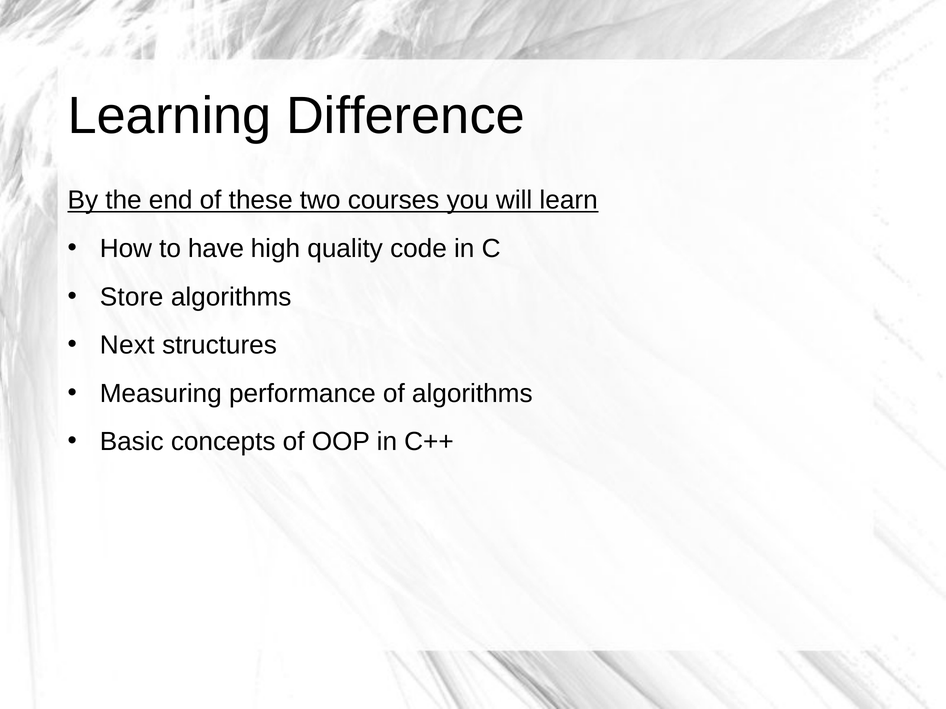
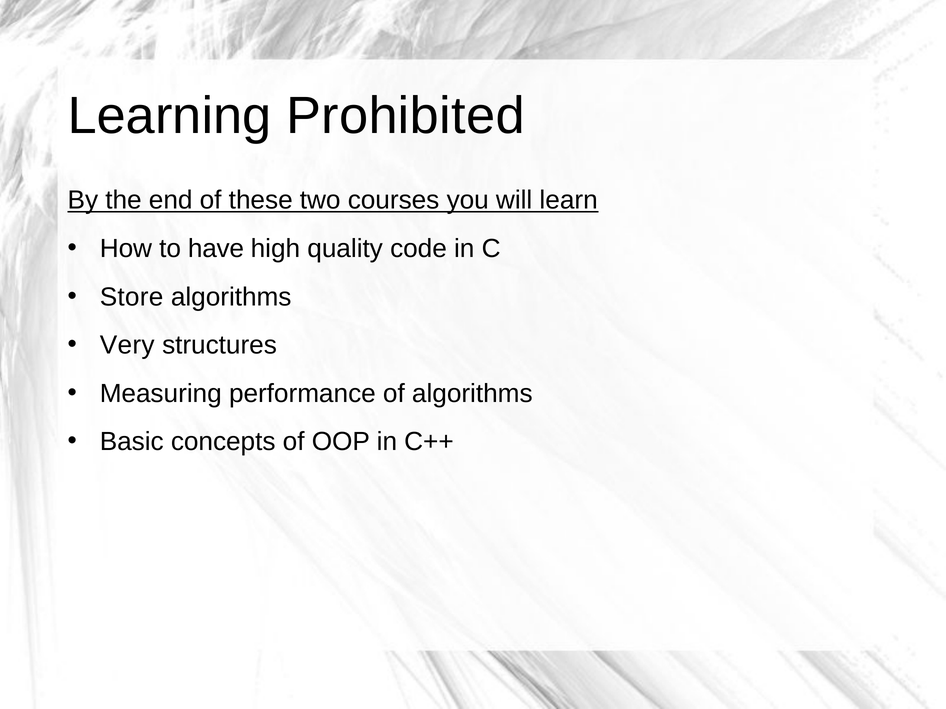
Difference: Difference -> Prohibited
Next: Next -> Very
